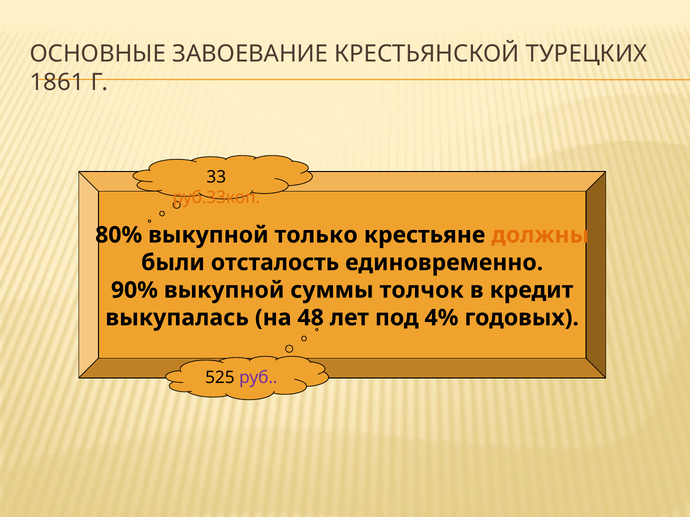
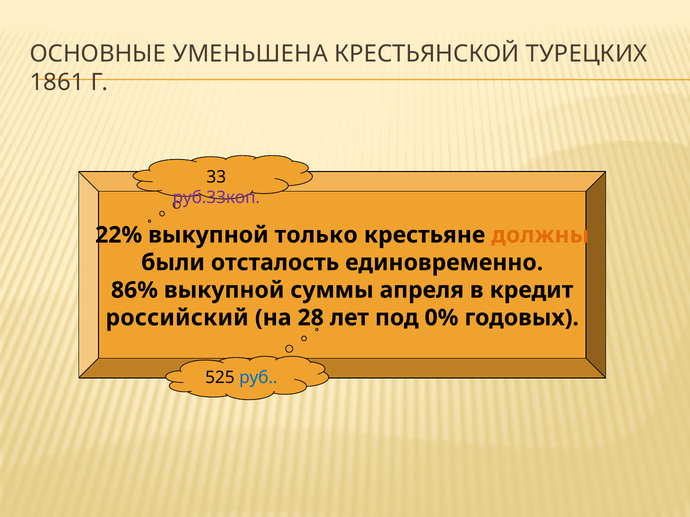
ЗАВОЕВАНИЕ: ЗАВОЕВАНИЕ -> УМЕНЬШЕНА
руб.33коп colour: orange -> purple
80%: 80% -> 22%
90%: 90% -> 86%
толчок: толчок -> апреля
выкупалась: выкупалась -> российский
48: 48 -> 28
4%: 4% -> 0%
руб colour: purple -> blue
